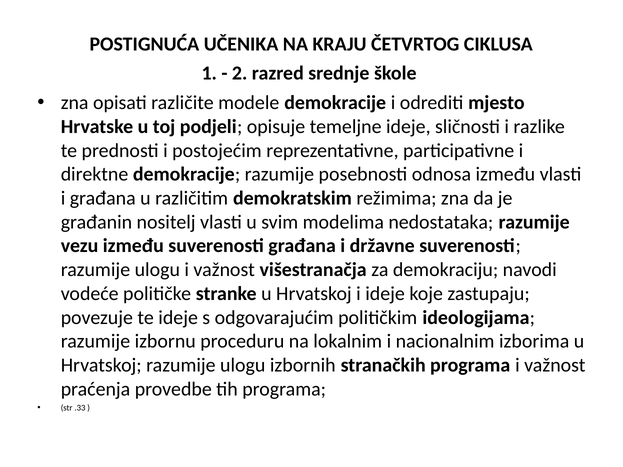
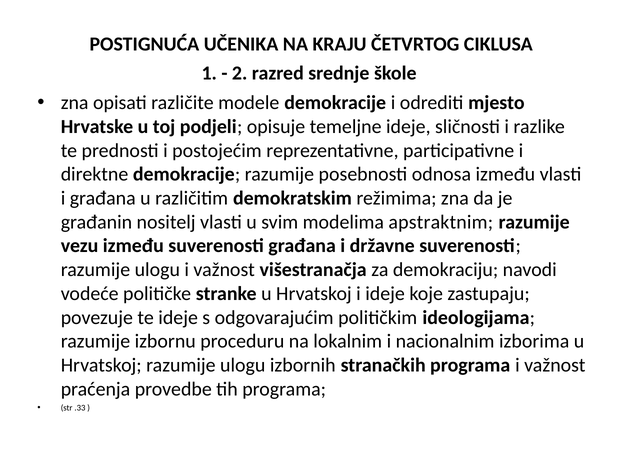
nedostataka: nedostataka -> apstraktnim
